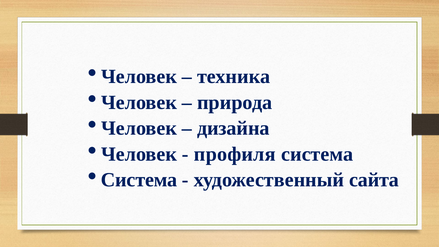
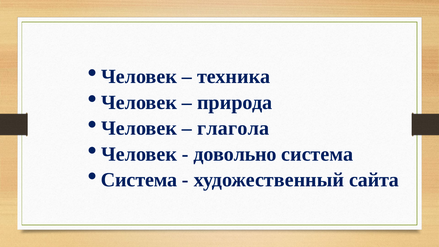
дизайна: дизайна -> глагола
профиля: профиля -> довольно
